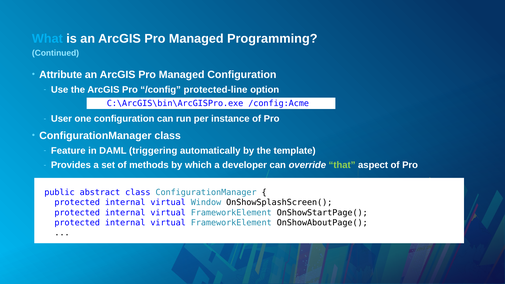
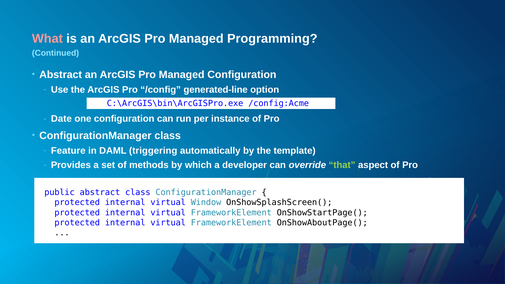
What colour: light blue -> pink
Attribute at (61, 75): Attribute -> Abstract
protected-line: protected-line -> generated-line
User: User -> Date
